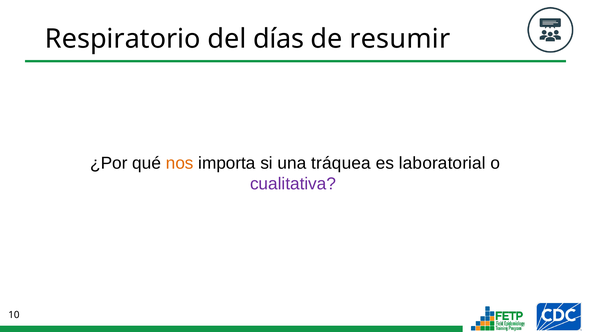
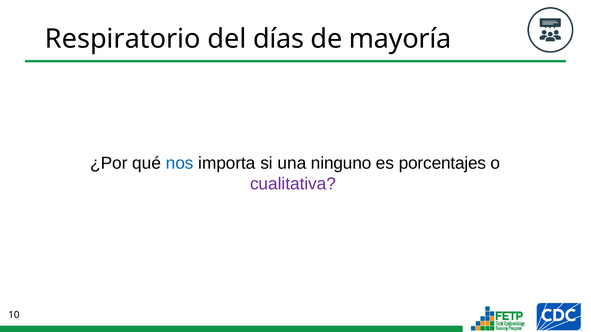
resumir: resumir -> mayoría
nos colour: orange -> blue
tráquea: tráquea -> ninguno
laboratorial: laboratorial -> porcentajes
